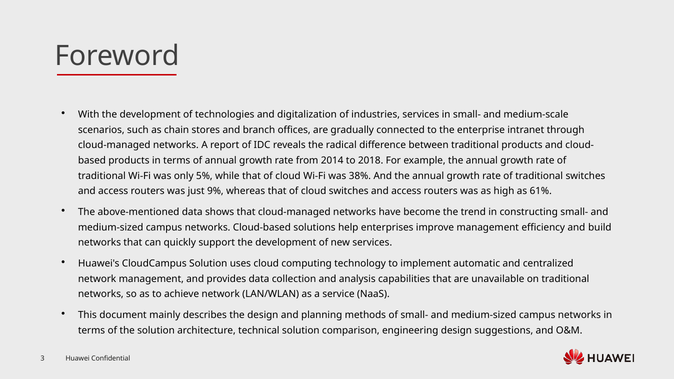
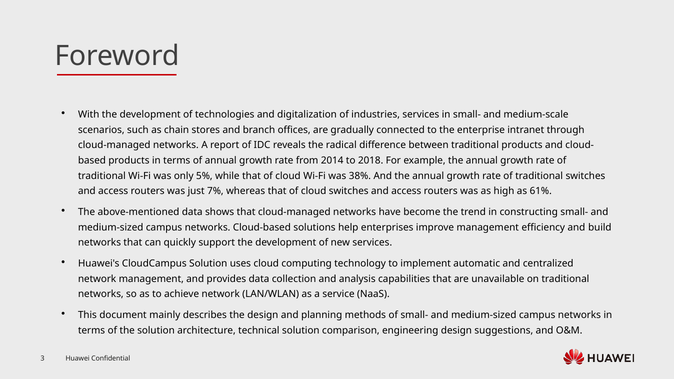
9%: 9% -> 7%
